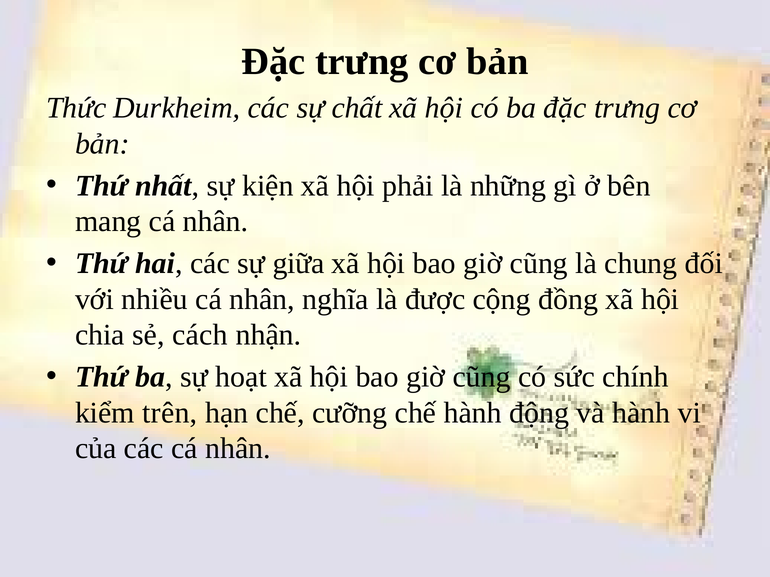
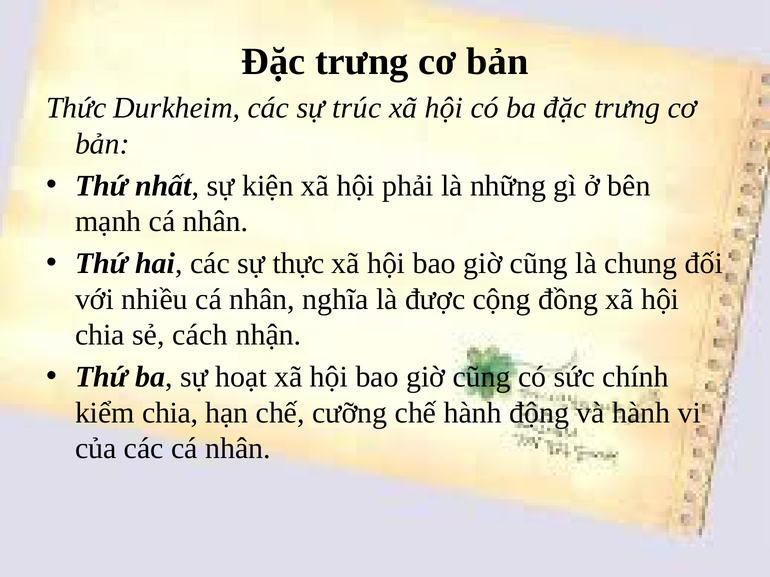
chất: chất -> trúc
mang: mang -> mạnh
giữa: giữa -> thực
kiểm trên: trên -> chia
